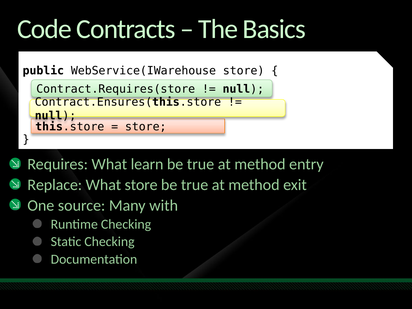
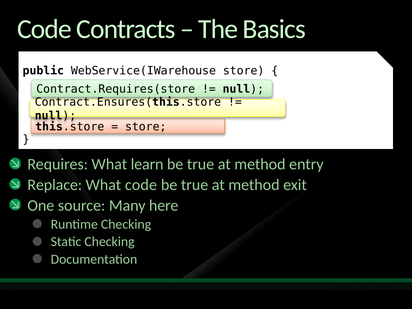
What store: store -> code
with: with -> here
